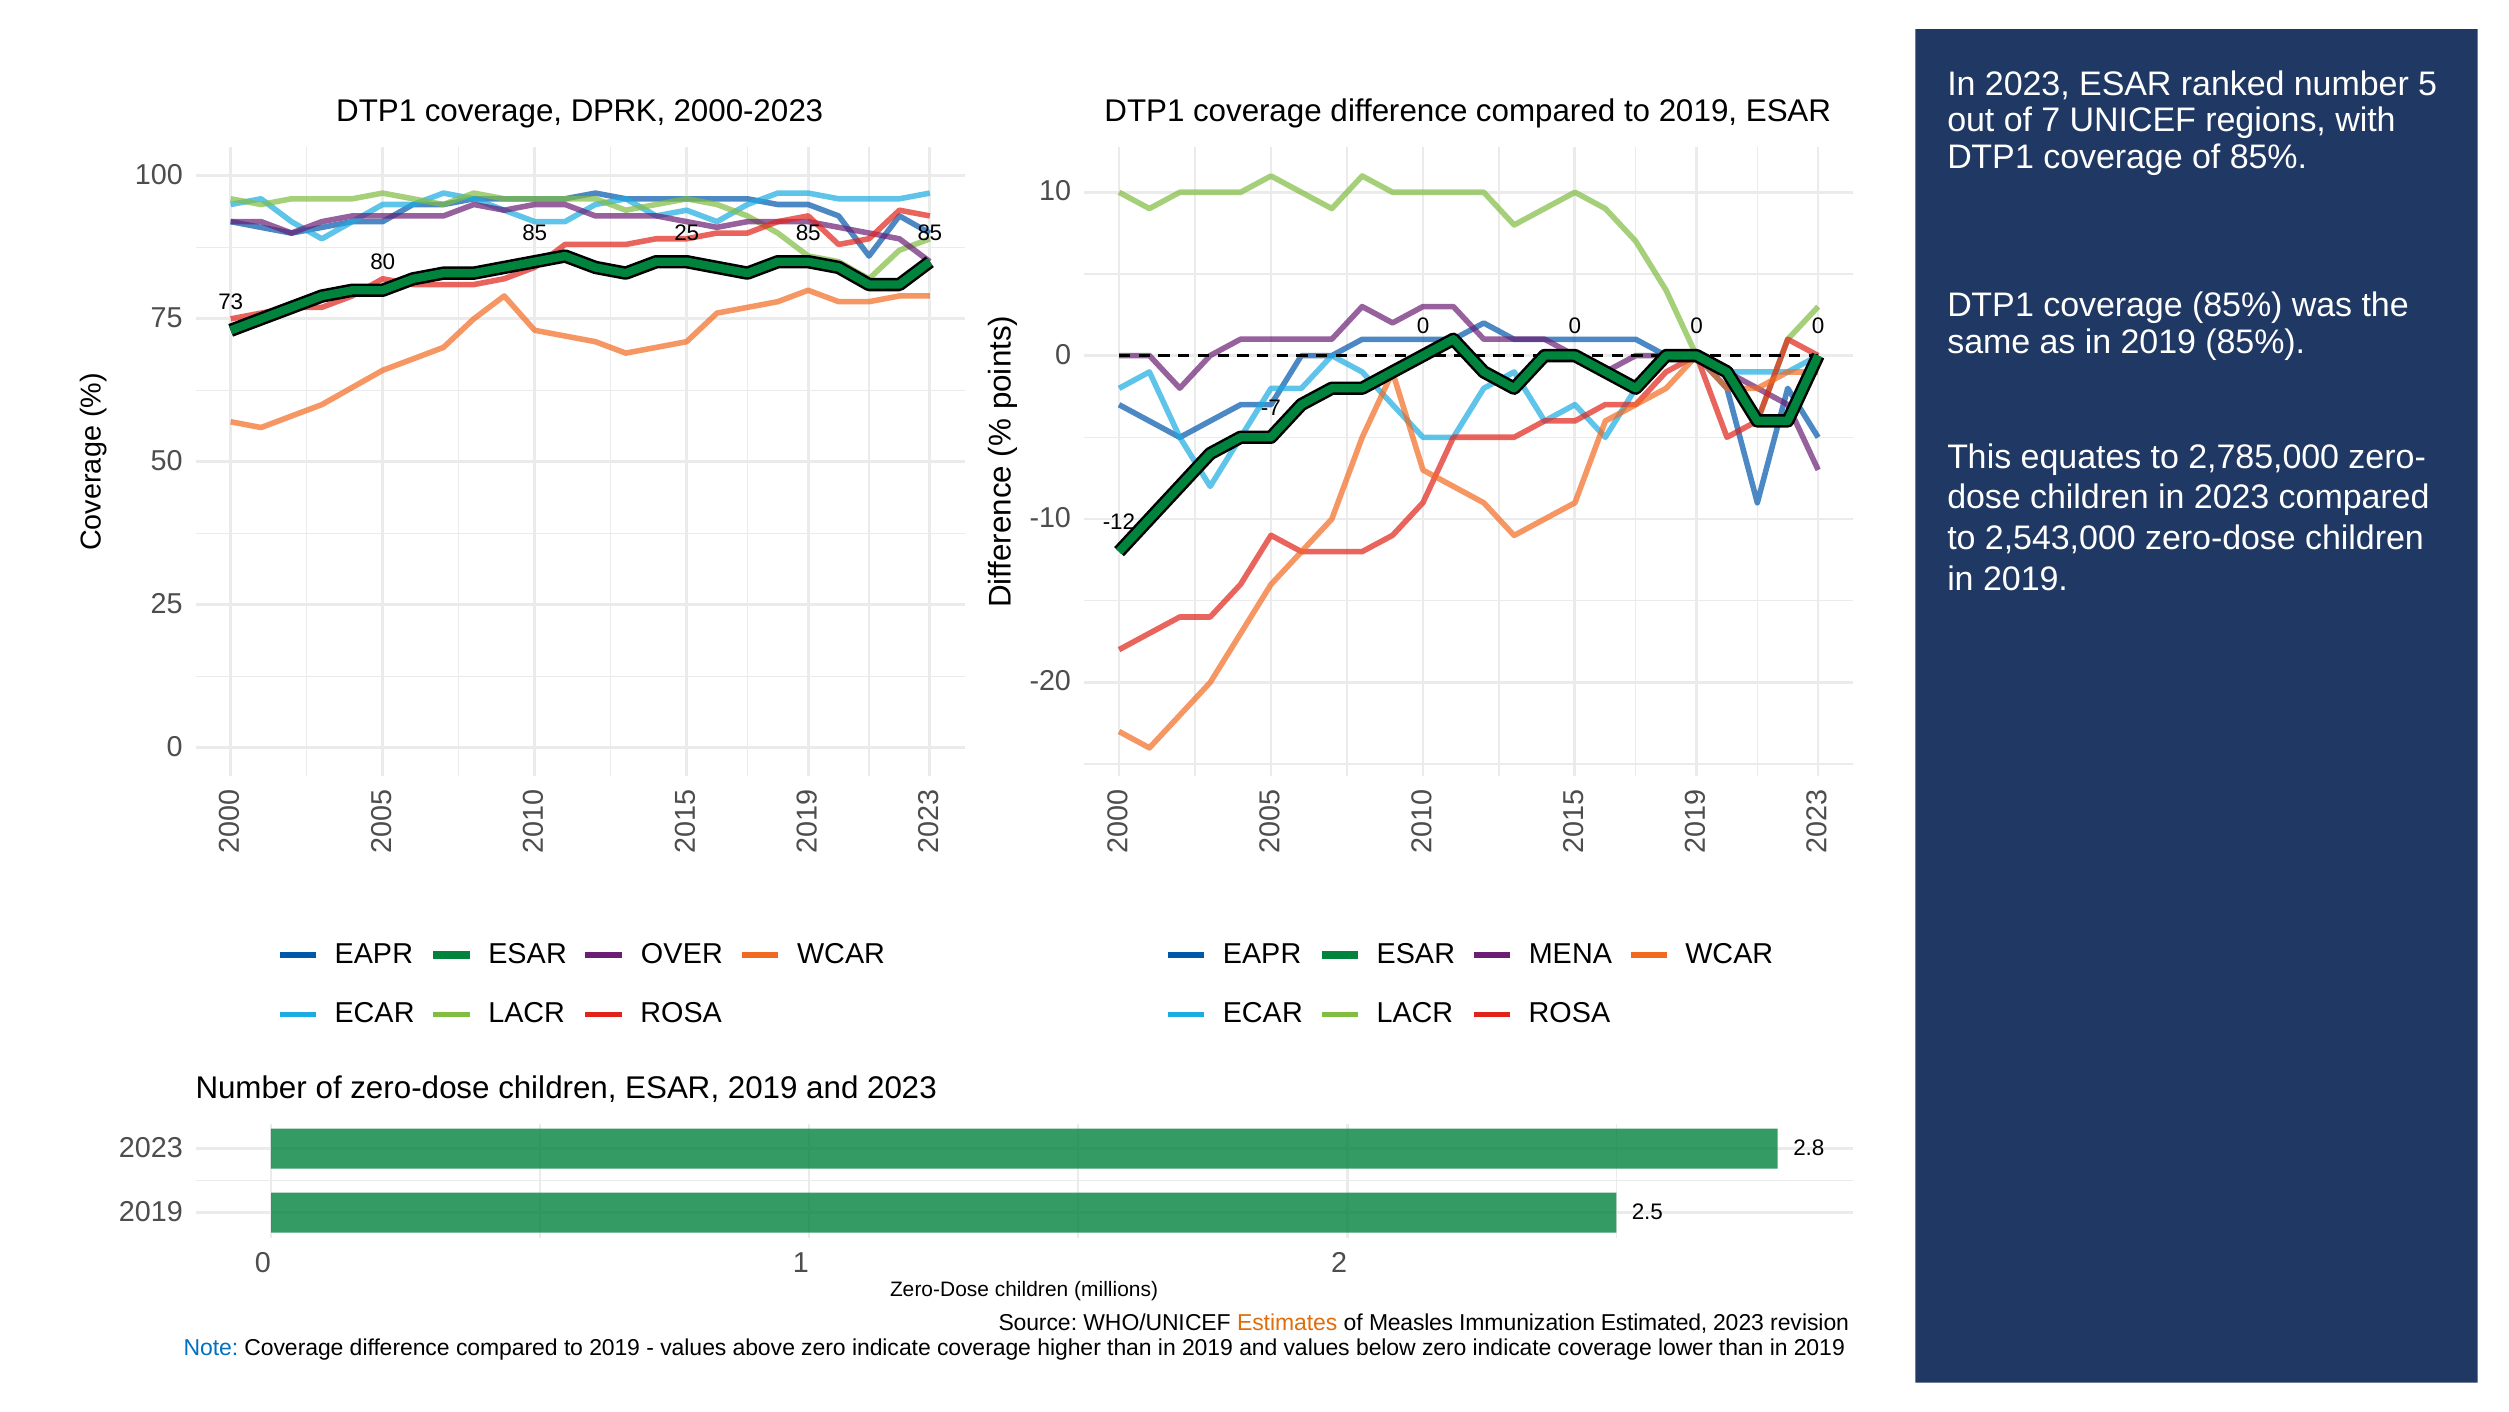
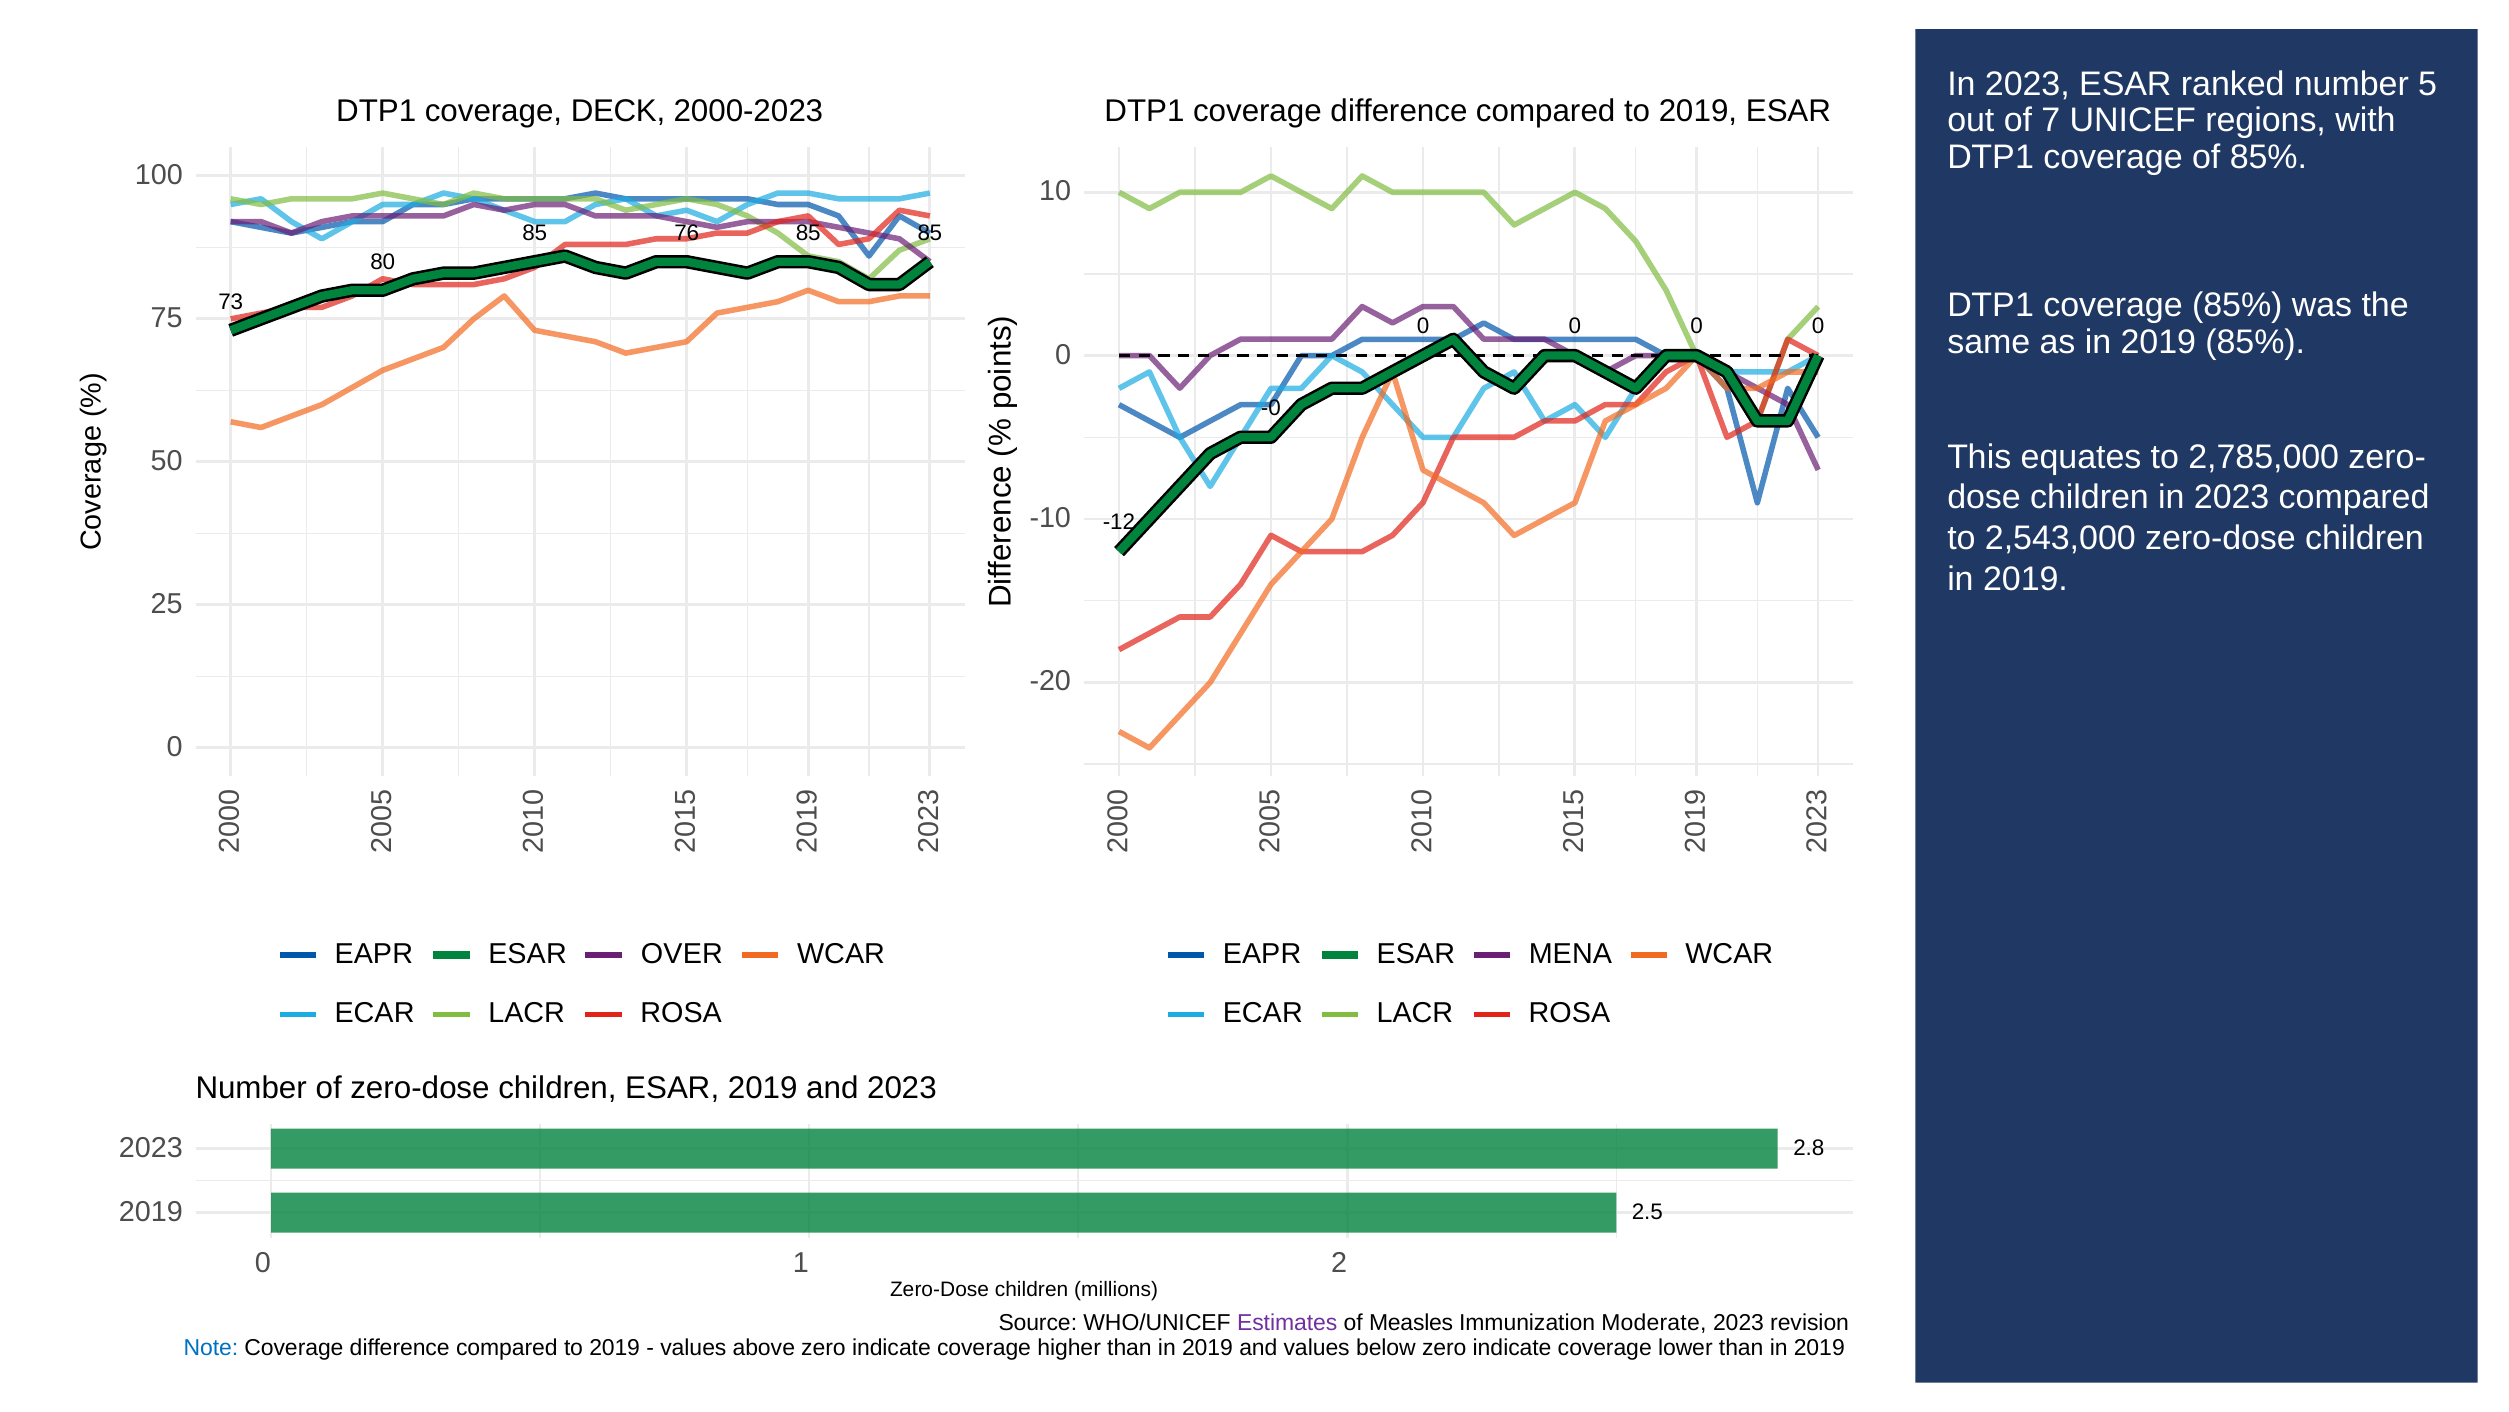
DPRK: DPRK -> DECK
85 25: 25 -> 76
-7: -7 -> -0
Estimates colour: orange -> purple
Estimated: Estimated -> Moderate
